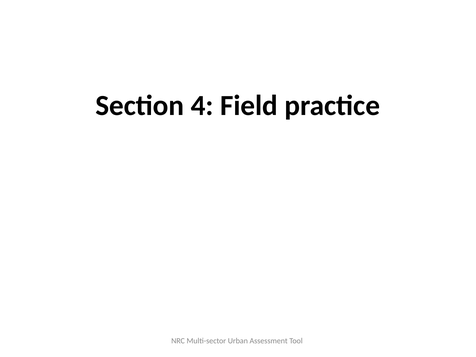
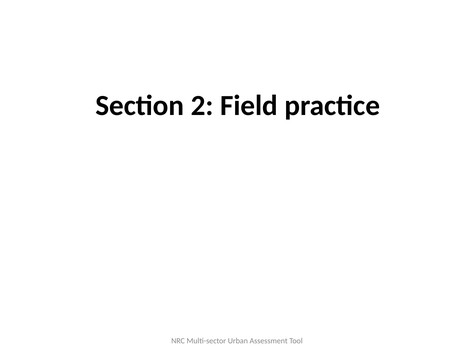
4: 4 -> 2
